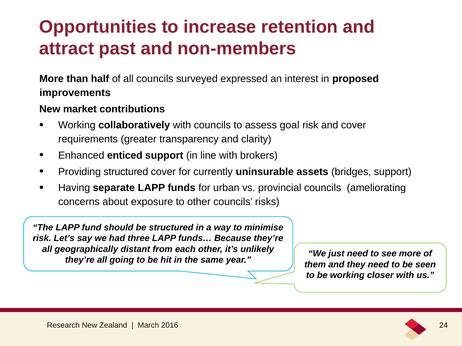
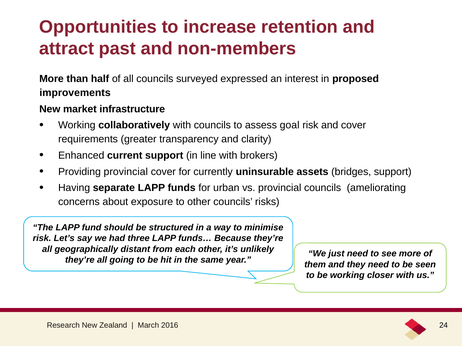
contributions: contributions -> infrastructure
enticed: enticed -> current
Providing structured: structured -> provincial
